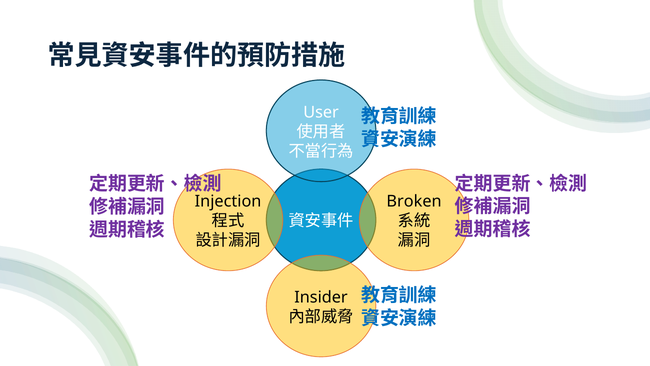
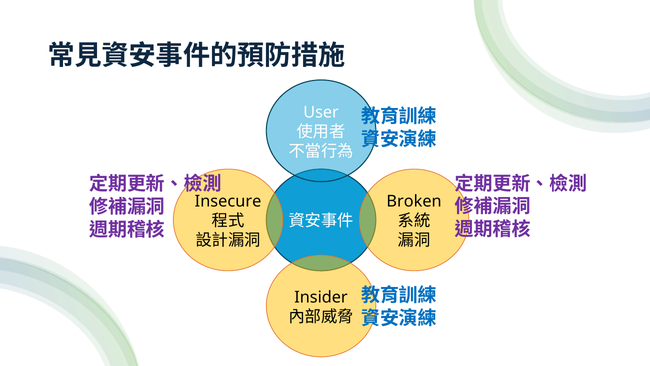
Injection: Injection -> Insecure
